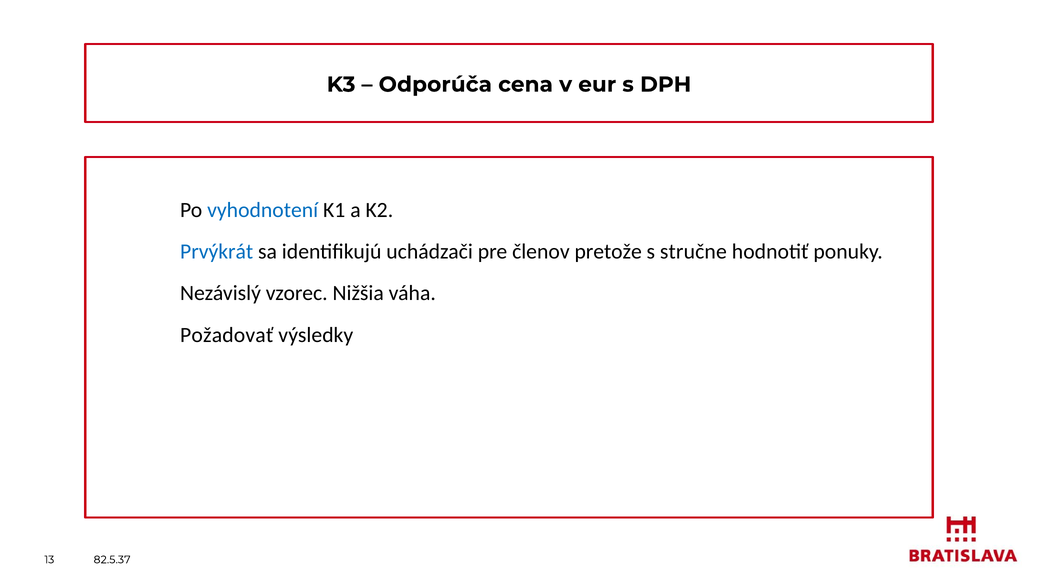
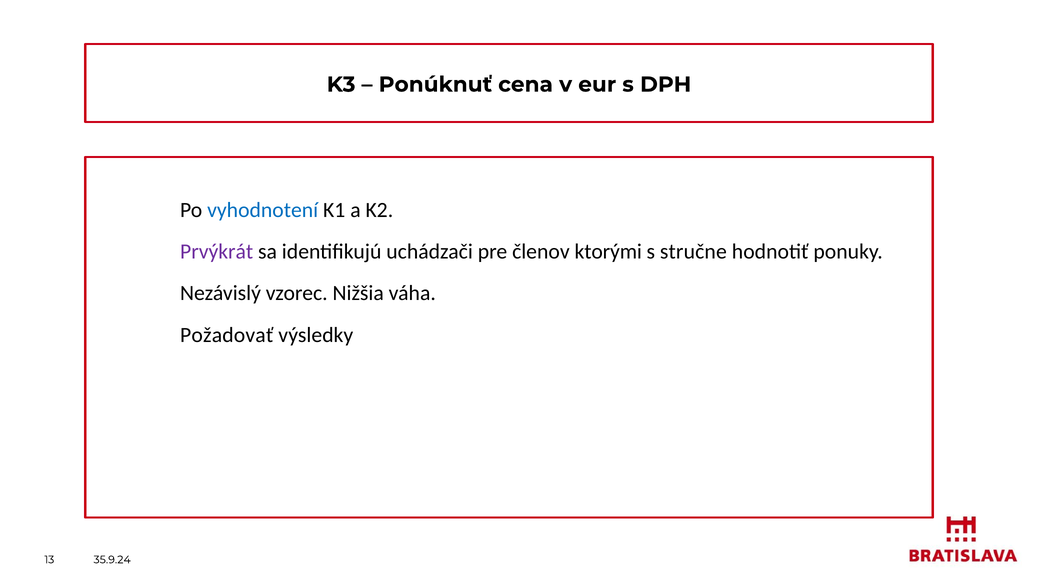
Odporúča: Odporúča -> Ponúknuť
Prvýkrát colour: blue -> purple
pretože: pretože -> ktorými
82.5.37: 82.5.37 -> 35.9.24
